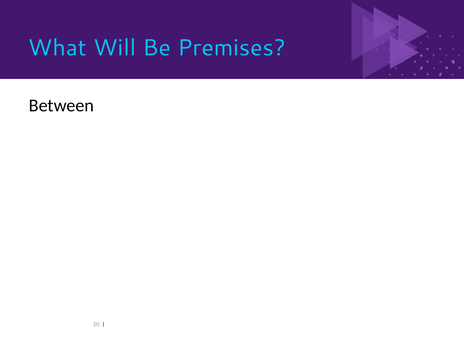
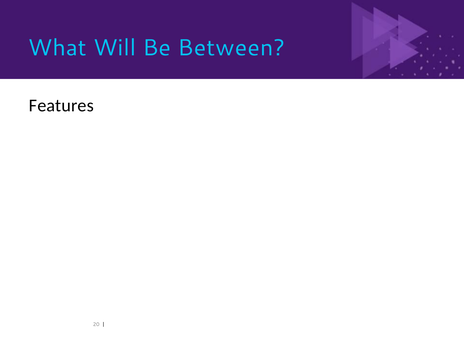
Premises: Premises -> Between
Between: Between -> Features
